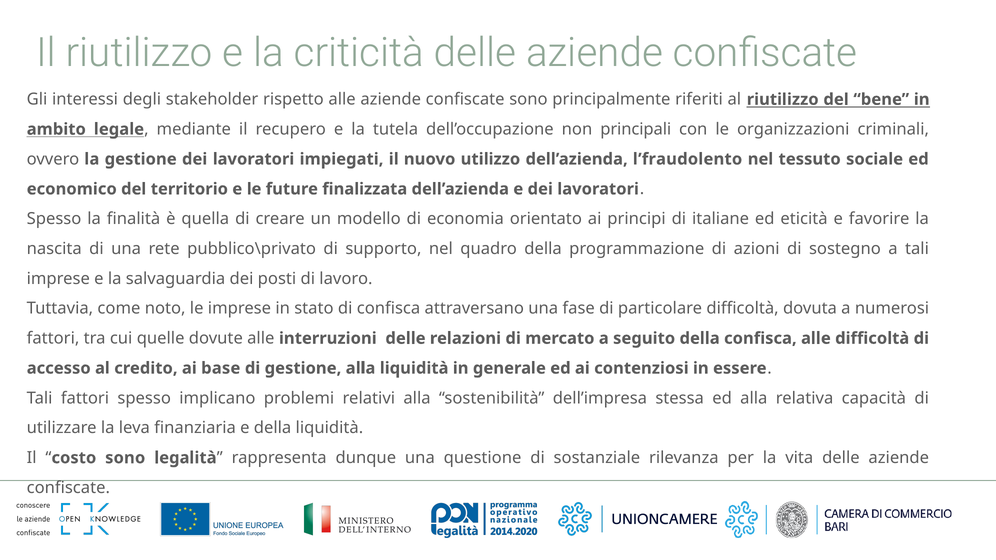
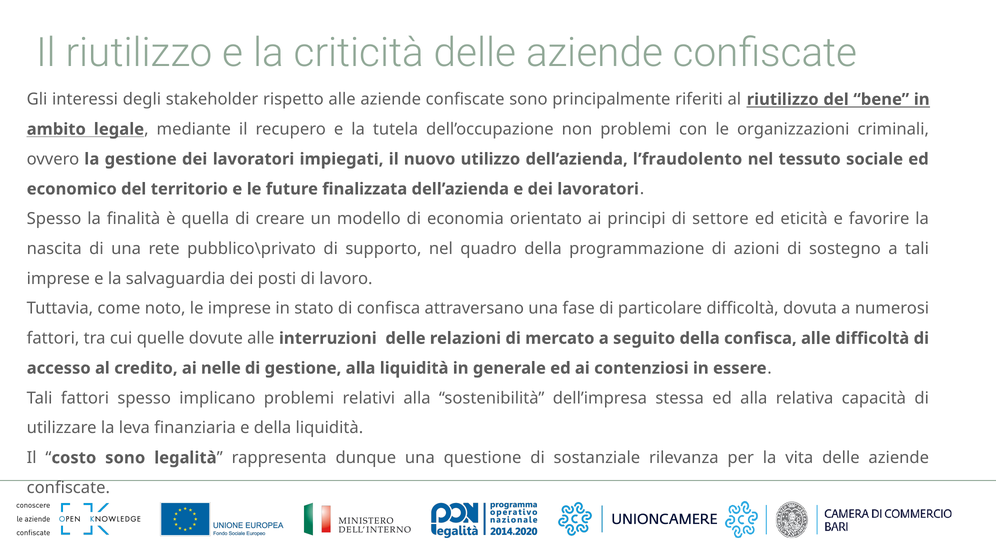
non principali: principali -> problemi
italiane: italiane -> settore
base: base -> nelle
